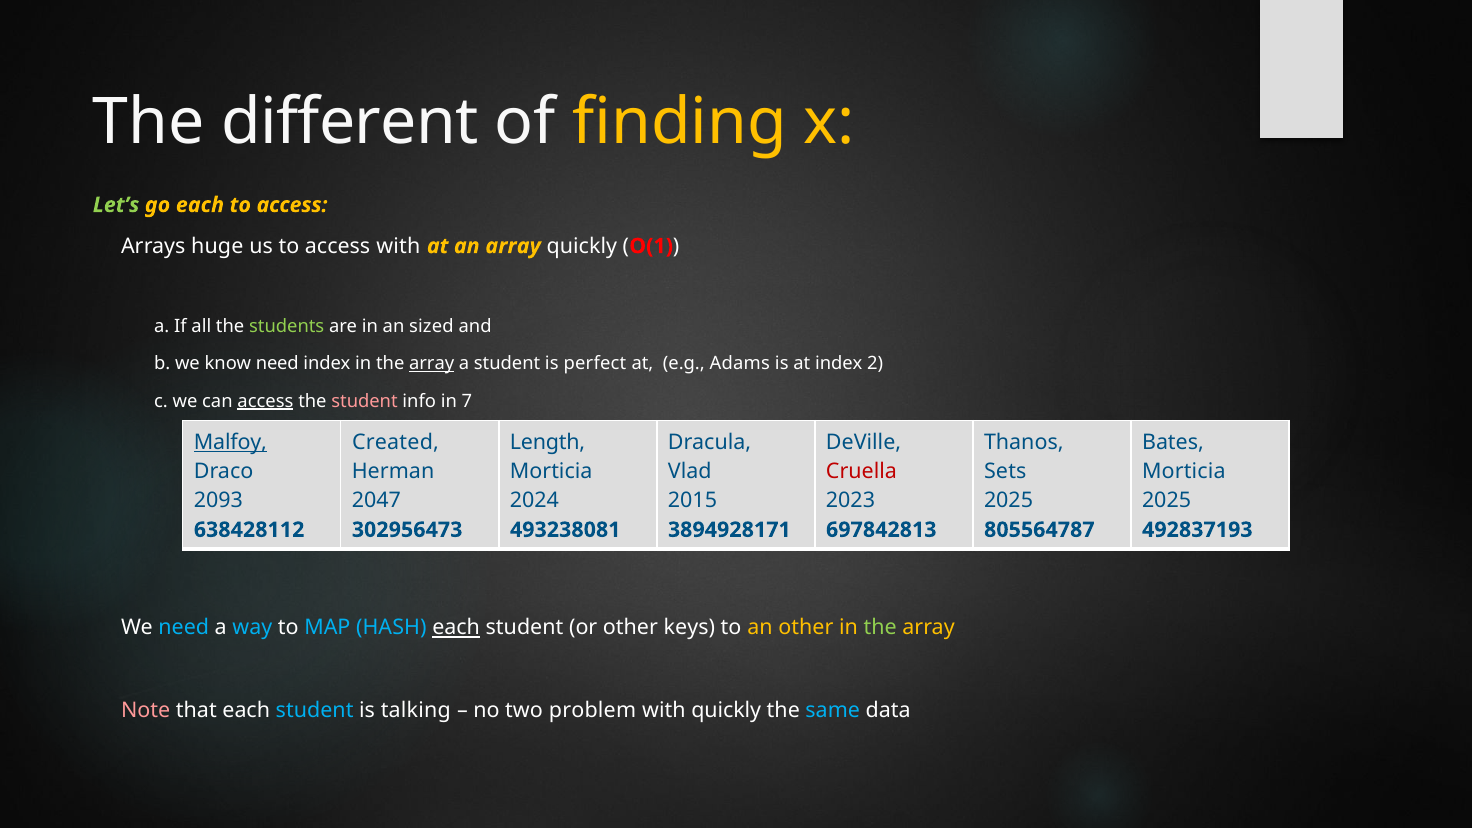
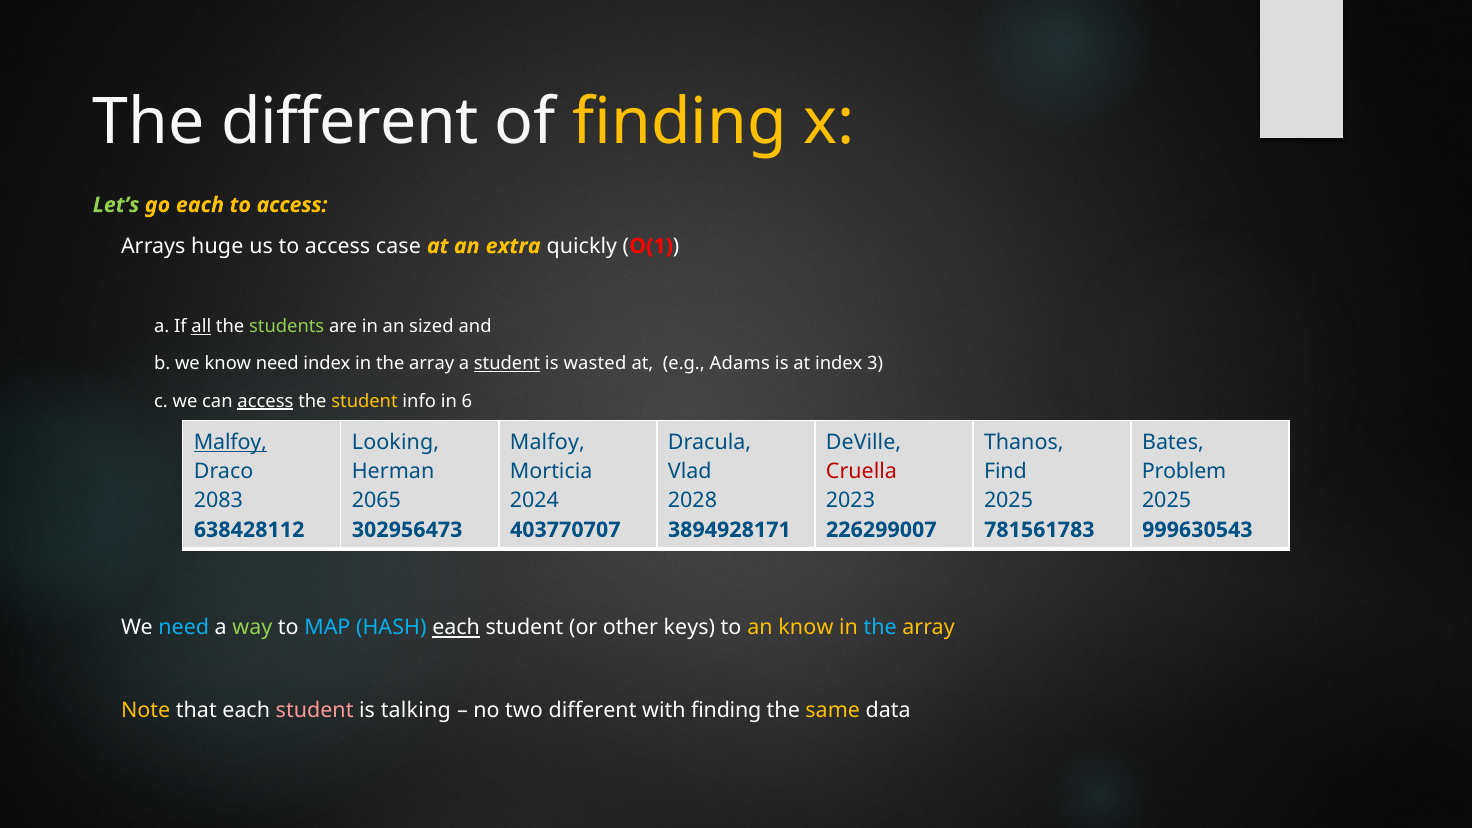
access with: with -> case
an array: array -> extra
all underline: none -> present
array at (432, 364) underline: present -> none
student at (507, 364) underline: none -> present
perfect: perfect -> wasted
2: 2 -> 3
student at (365, 401) colour: pink -> yellow
7: 7 -> 6
Created: Created -> Looking
Length at (548, 442): Length -> Malfoy
Sets: Sets -> Find
Morticia at (1184, 471): Morticia -> Problem
2093: 2093 -> 2083
2047: 2047 -> 2065
2015: 2015 -> 2028
493238081: 493238081 -> 403770707
697842813: 697842813 -> 226299007
805564787: 805564787 -> 781561783
492837193: 492837193 -> 999630543
way colour: light blue -> light green
an other: other -> know
the at (880, 628) colour: light green -> light blue
Note colour: pink -> yellow
student at (315, 710) colour: light blue -> pink
two problem: problem -> different
with quickly: quickly -> finding
same colour: light blue -> yellow
